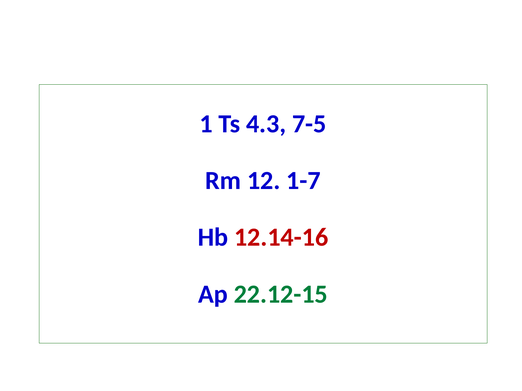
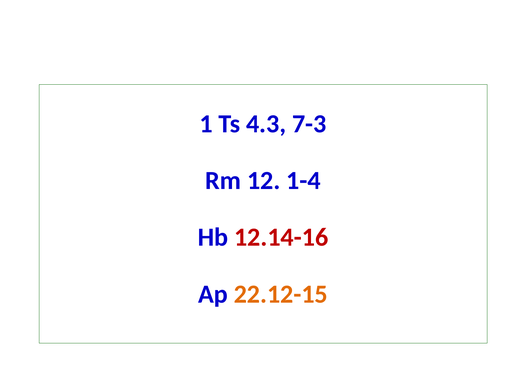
7-5: 7-5 -> 7-3
1-7: 1-7 -> 1-4
22.12-15 colour: green -> orange
